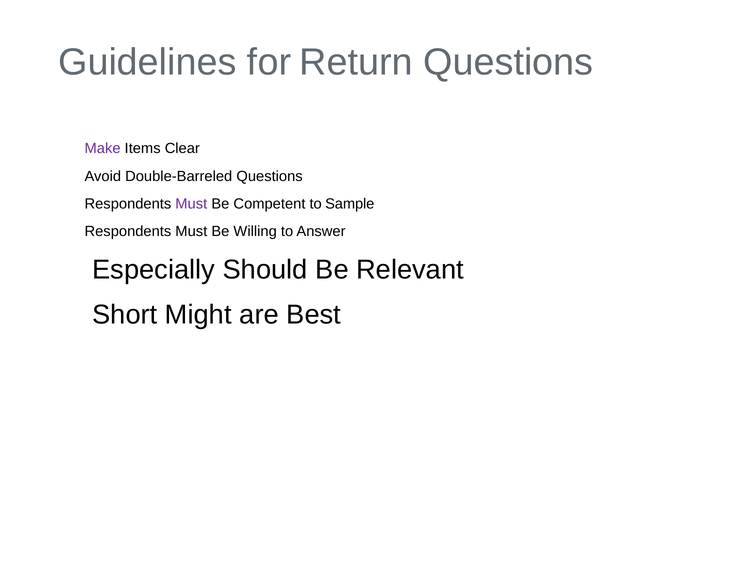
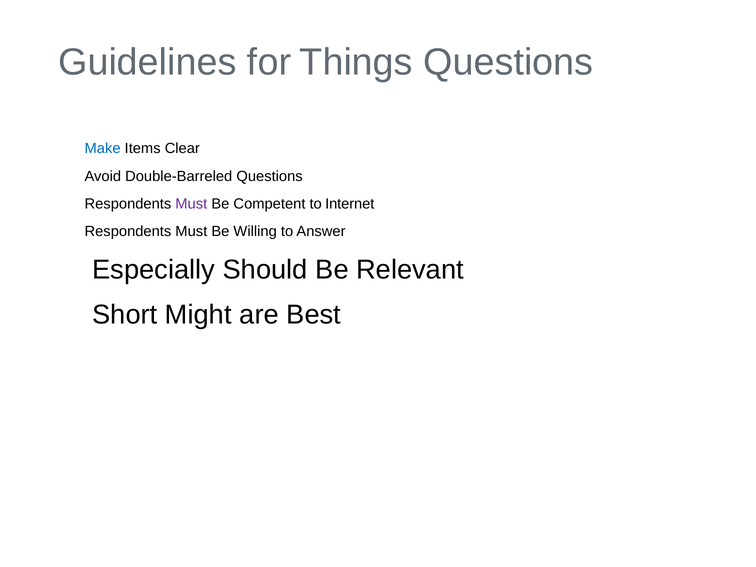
Return: Return -> Things
Make colour: purple -> blue
Sample: Sample -> Internet
